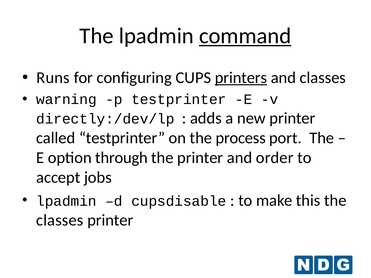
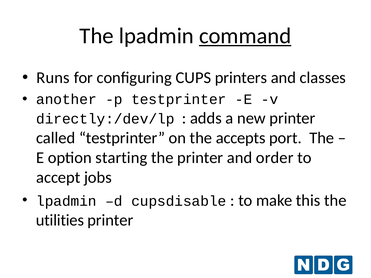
printers underline: present -> none
warning: warning -> another
process: process -> accepts
through: through -> starting
classes at (60, 221): classes -> utilities
